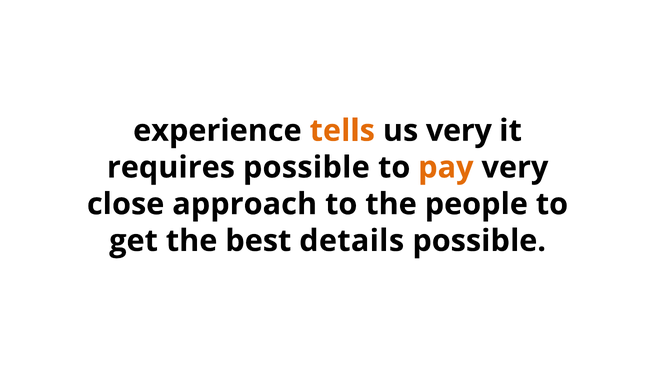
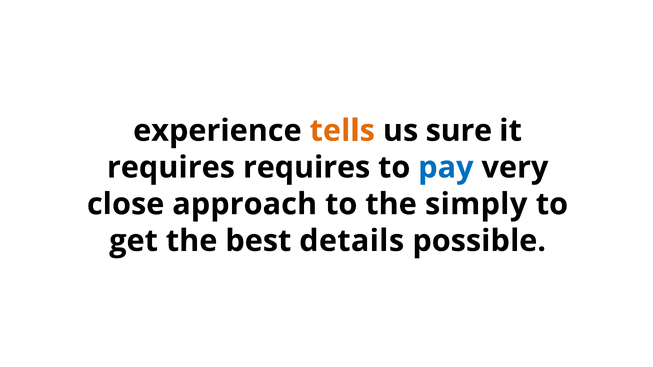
us very: very -> sure
requires possible: possible -> requires
pay colour: orange -> blue
people: people -> simply
